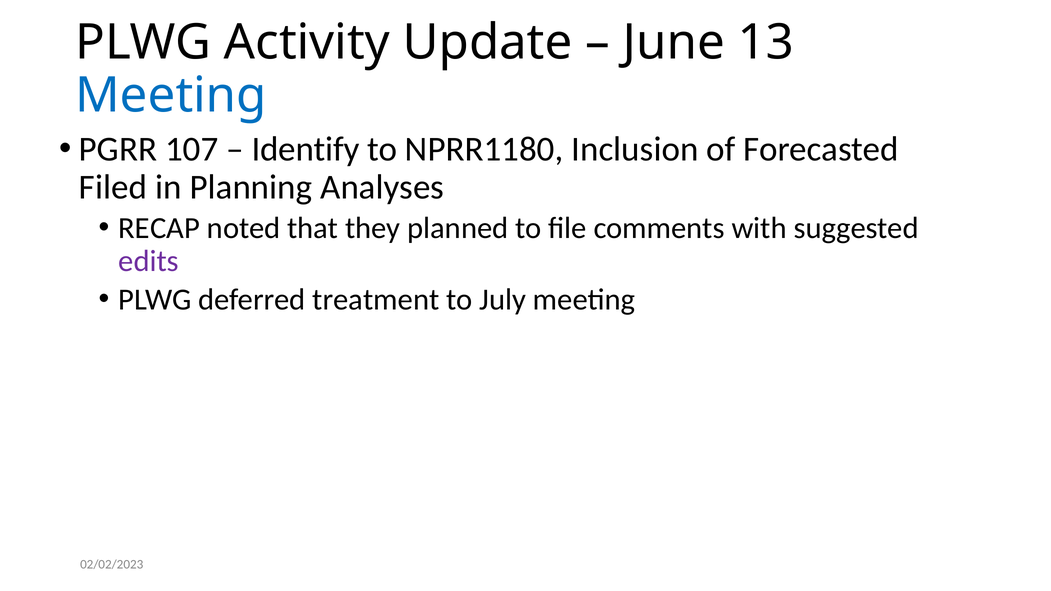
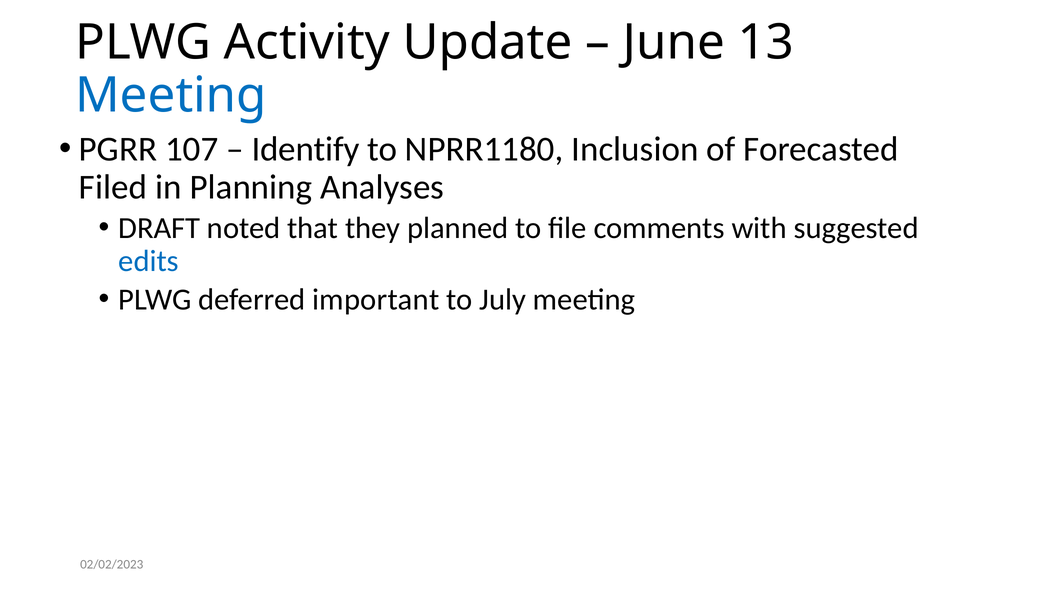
RECAP: RECAP -> DRAFT
edits colour: purple -> blue
treatment: treatment -> important
